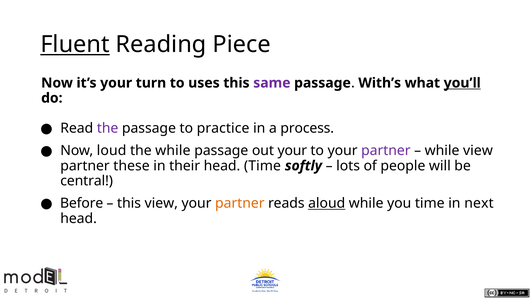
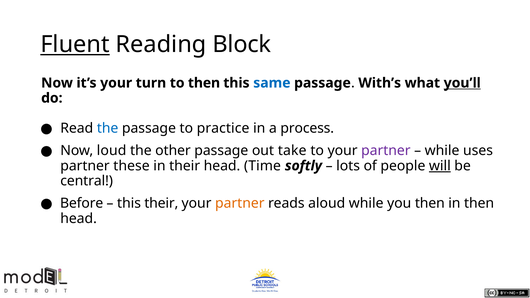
Piece: Piece -> Block
to uses: uses -> then
same colour: purple -> blue
the at (108, 128) colour: purple -> blue
the while: while -> other
out your: your -> take
while view: view -> uses
will underline: none -> present
this view: view -> their
aloud underline: present -> none
you time: time -> then
in next: next -> then
